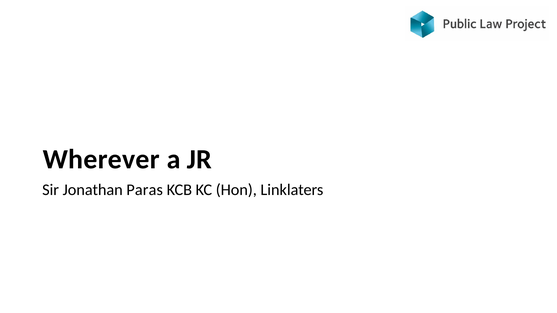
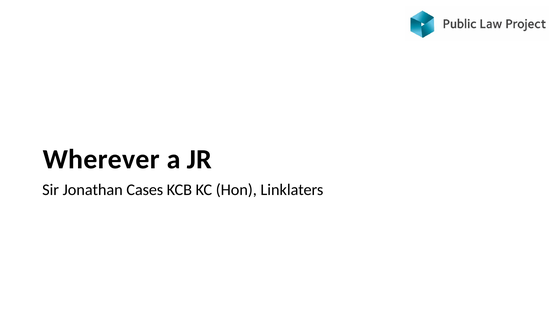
Paras: Paras -> Cases
